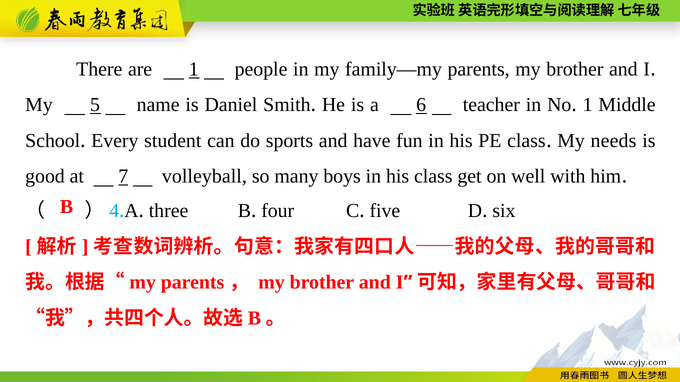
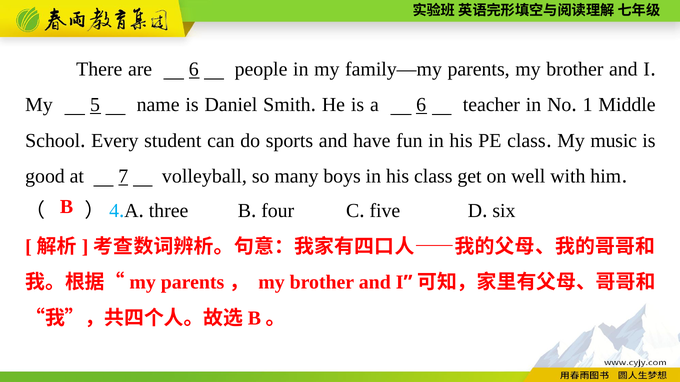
are 1: 1 -> 6
needs: needs -> music
